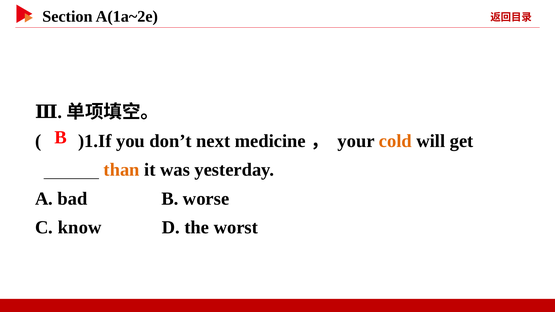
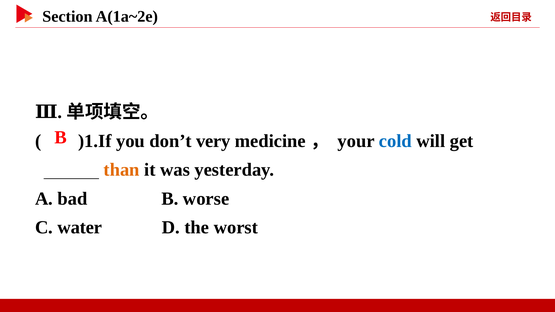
next: next -> very
cold colour: orange -> blue
know: know -> water
